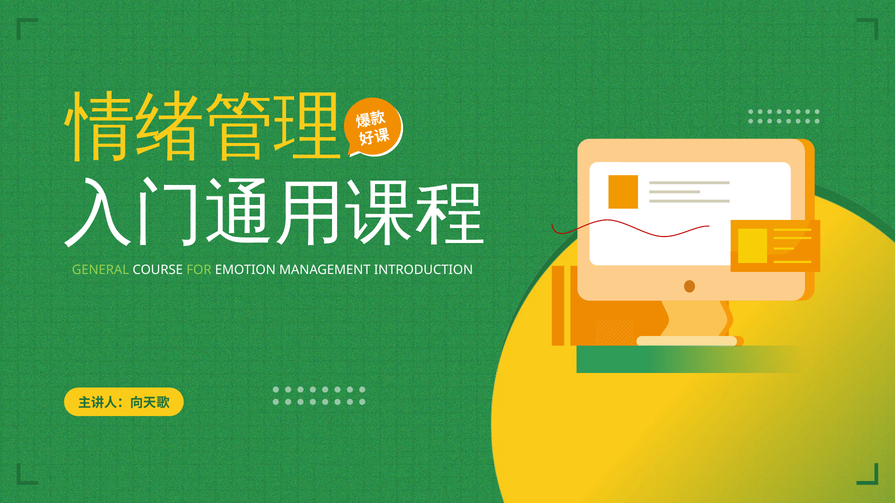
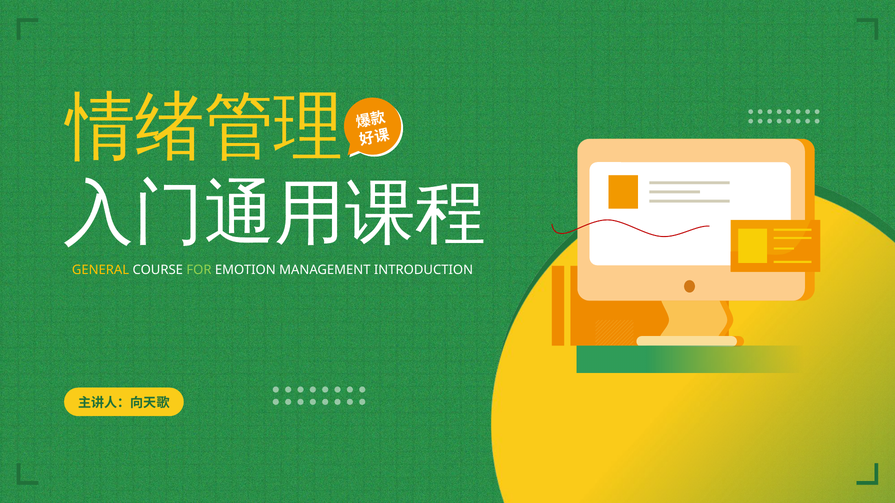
GENERAL colour: light green -> yellow
